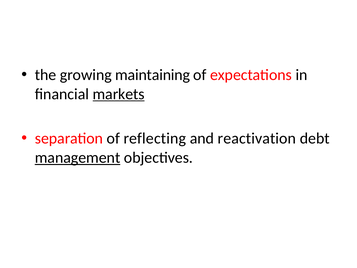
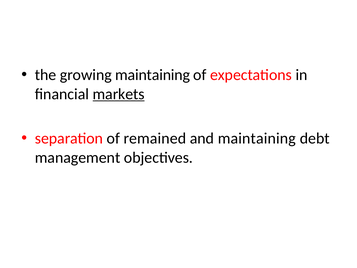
reflecting: reflecting -> remained
and reactivation: reactivation -> maintaining
management underline: present -> none
